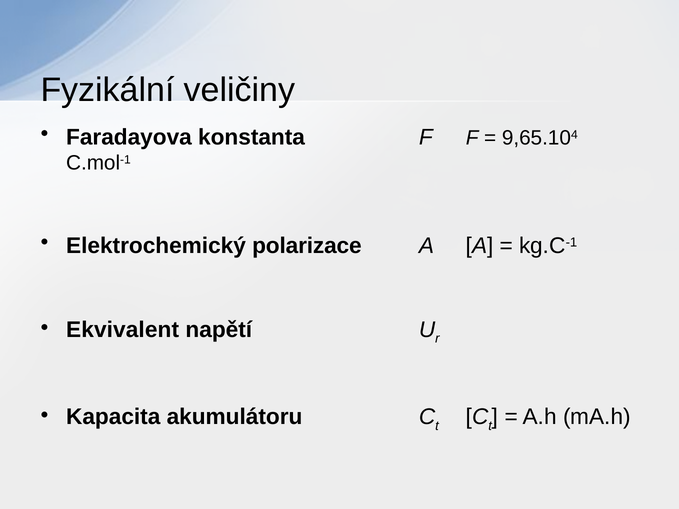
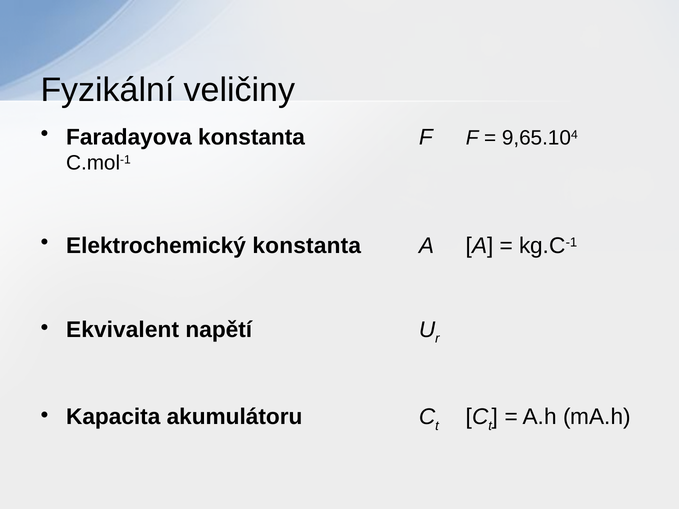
Elektrochemický polarizace: polarizace -> konstanta
